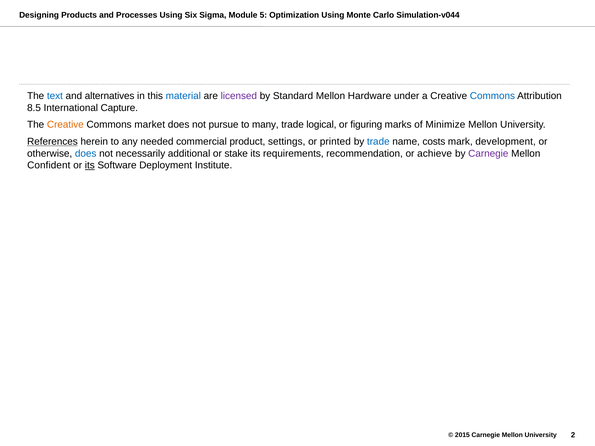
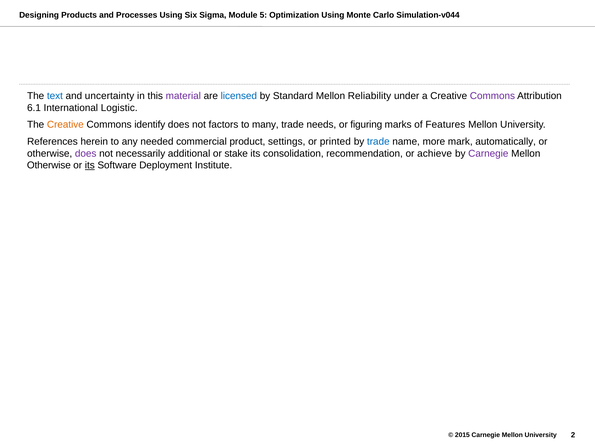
alternatives: alternatives -> uncertainty
material colour: blue -> purple
licensed colour: purple -> blue
Hardware: Hardware -> Reliability
Commons at (492, 96) colour: blue -> purple
8.5: 8.5 -> 6.1
Capture: Capture -> Logistic
market: market -> identify
pursue: pursue -> factors
logical: logical -> needs
Minimize: Minimize -> Features
References underline: present -> none
costs: costs -> more
development: development -> automatically
does at (86, 154) colour: blue -> purple
requirements: requirements -> consolidation
Confident at (49, 165): Confident -> Otherwise
